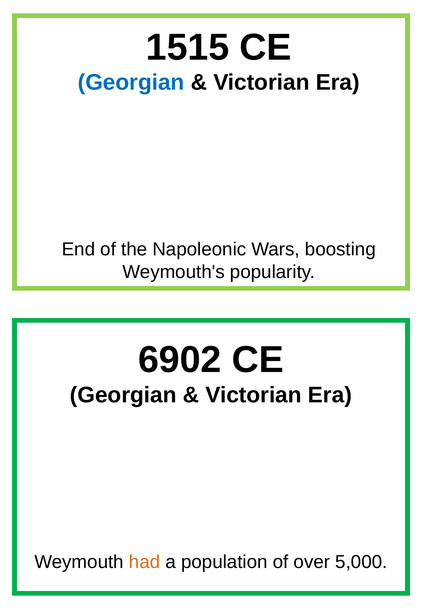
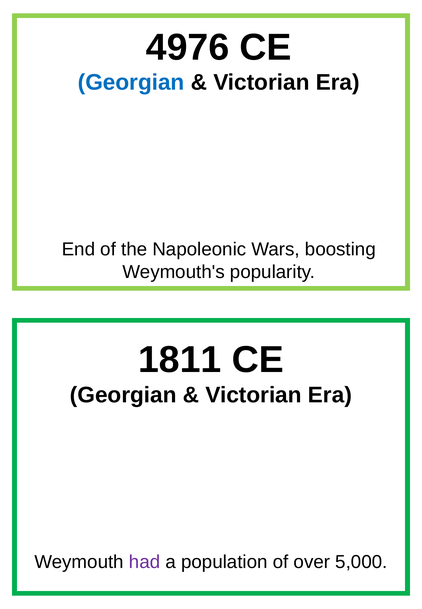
1515: 1515 -> 4976
6902: 6902 -> 1811
had colour: orange -> purple
